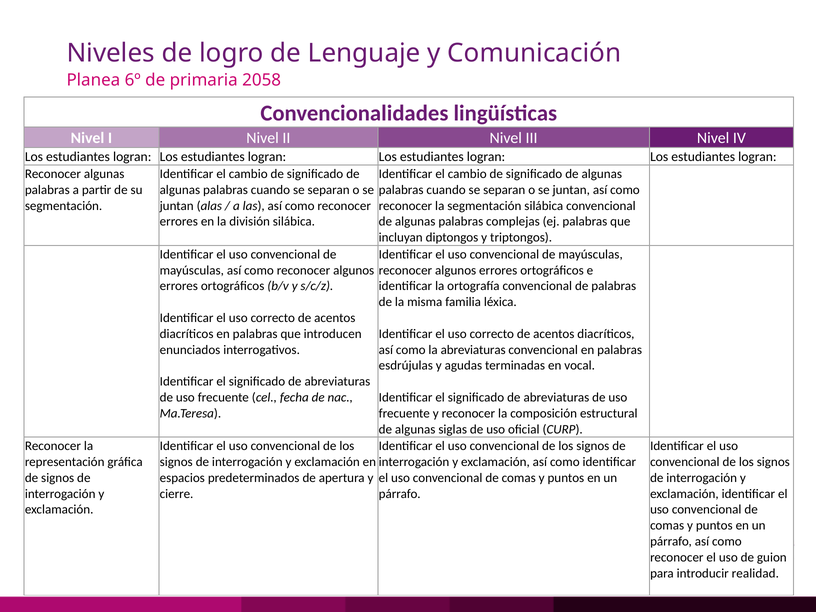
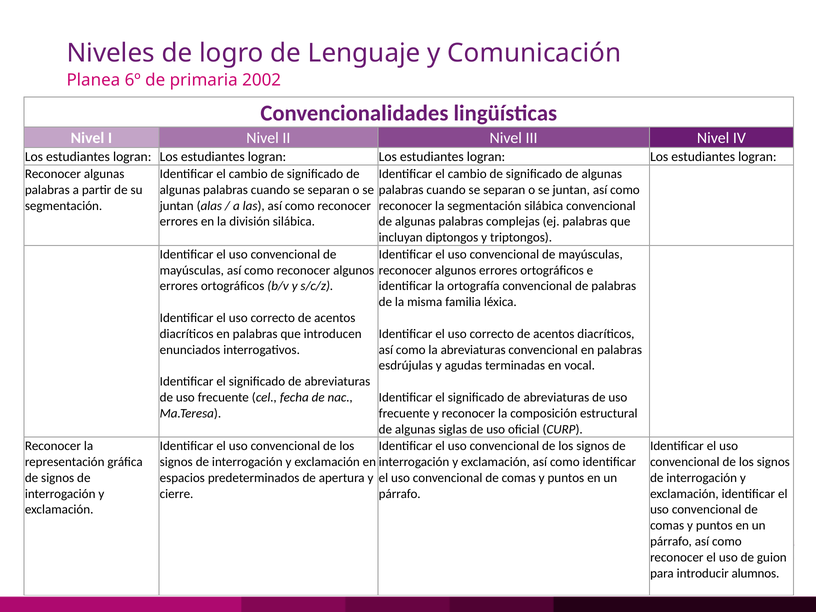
2058: 2058 -> 2002
realidad: realidad -> alumnos
